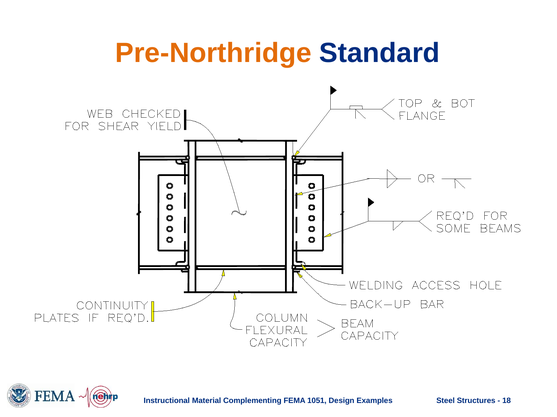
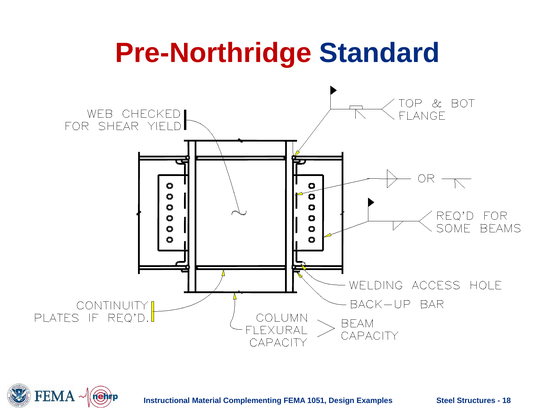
Pre-Northridge colour: orange -> red
